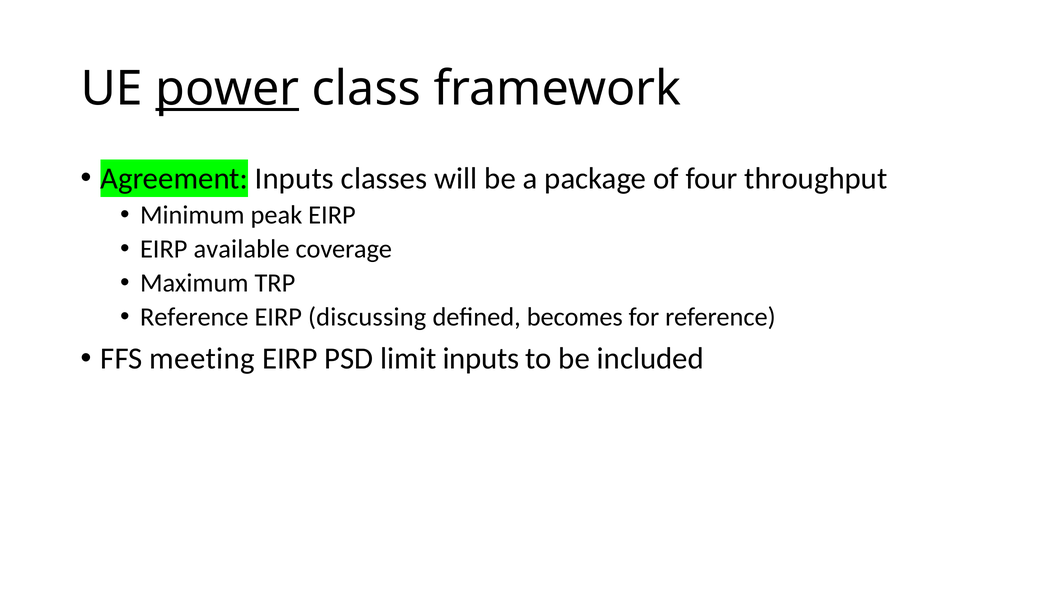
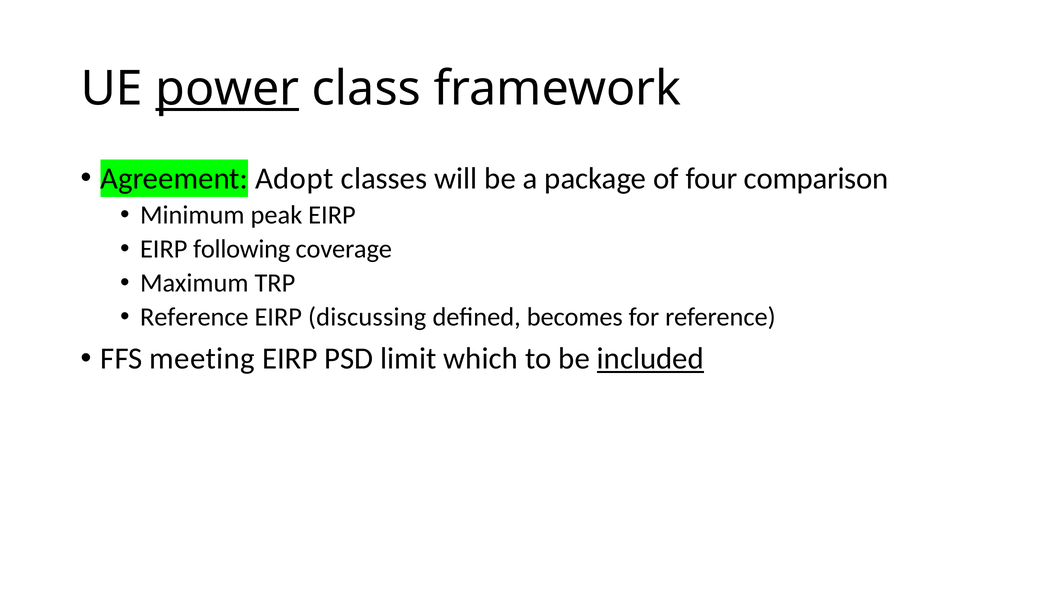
Agreement Inputs: Inputs -> Adopt
throughput: throughput -> comparison
available: available -> following
limit inputs: inputs -> which
included underline: none -> present
